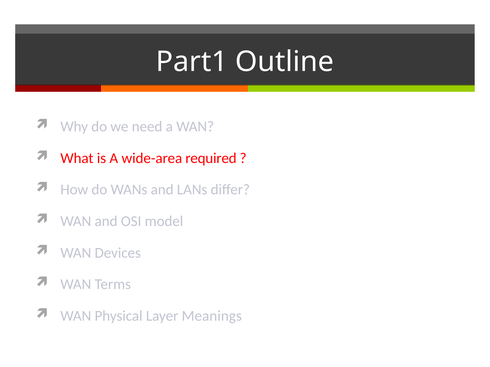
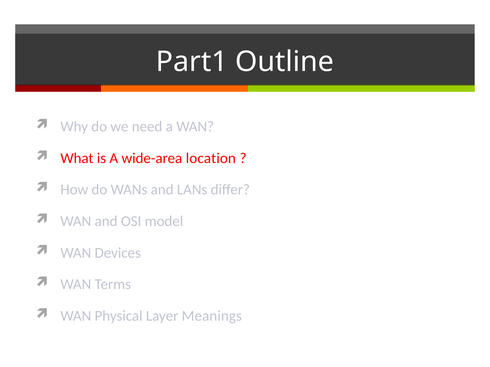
required: required -> location
